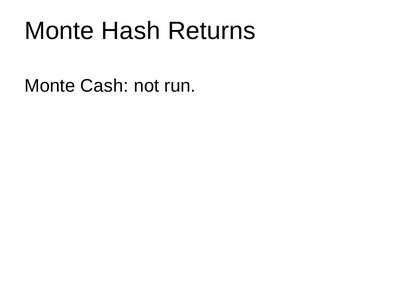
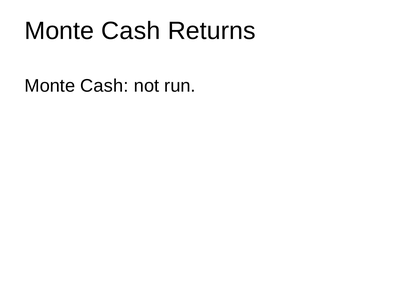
Hash at (131, 31): Hash -> Cash
